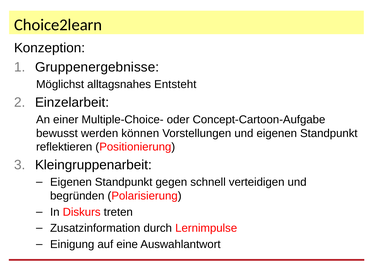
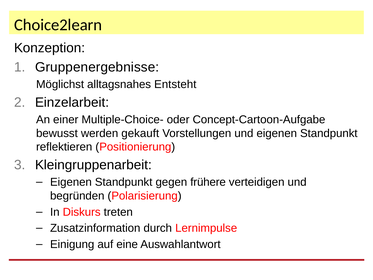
können: können -> gekauft
schnell: schnell -> frühere
